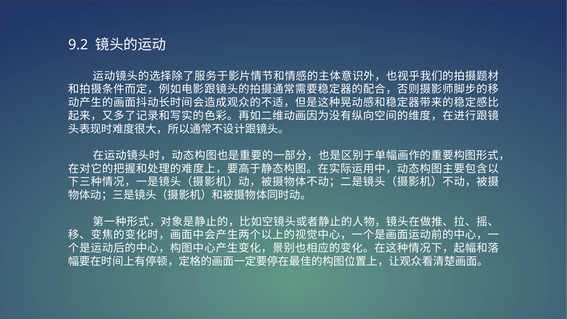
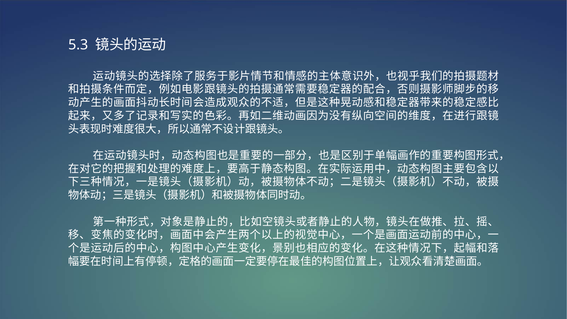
9.2: 9.2 -> 5.3
